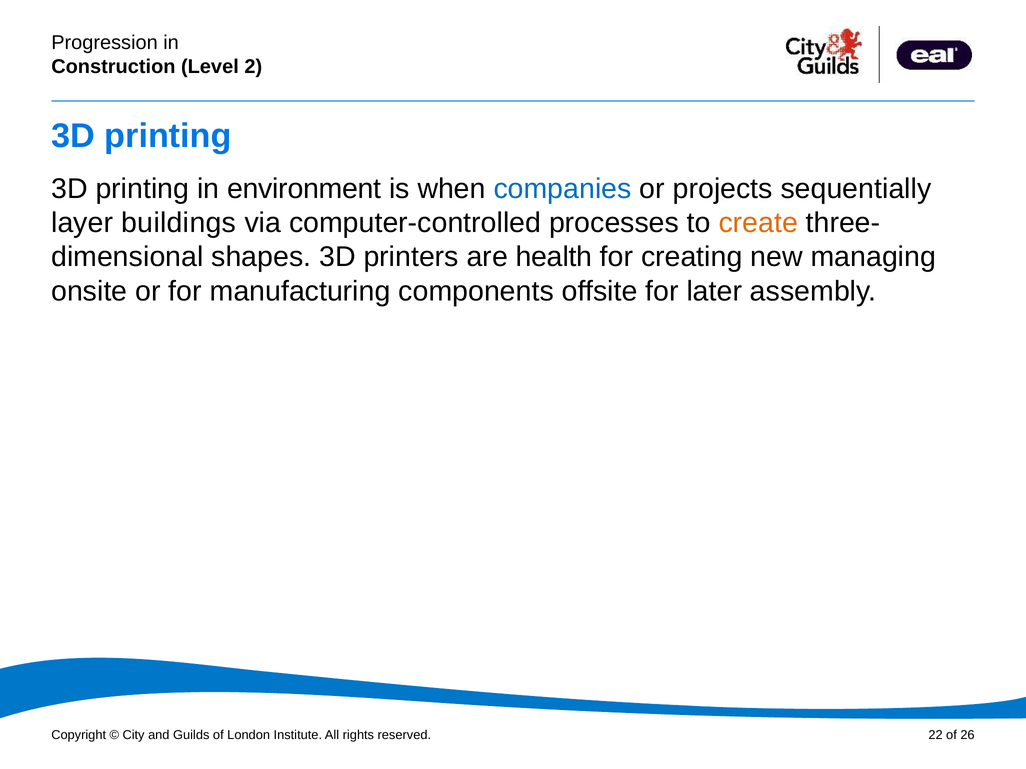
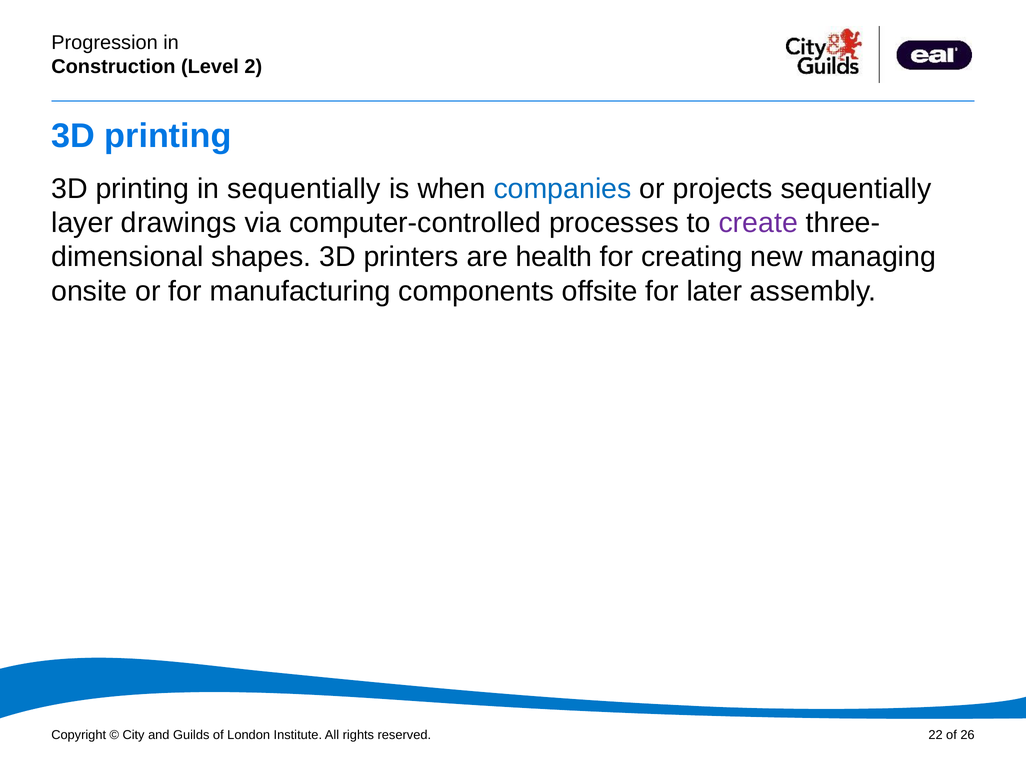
in environment: environment -> sequentially
buildings: buildings -> drawings
create colour: orange -> purple
